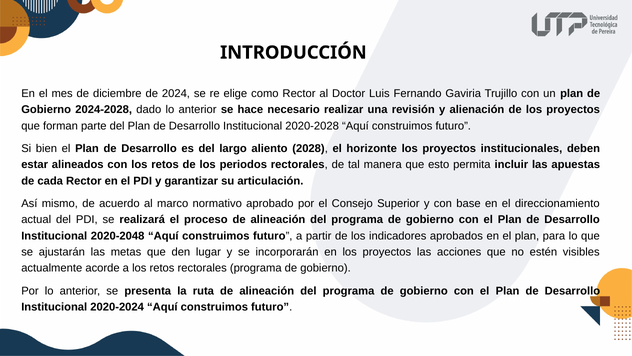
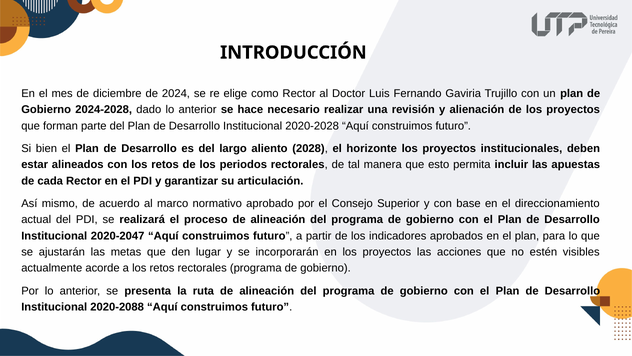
2020-2048: 2020-2048 -> 2020-2047
2020-2024: 2020-2024 -> 2020-2088
